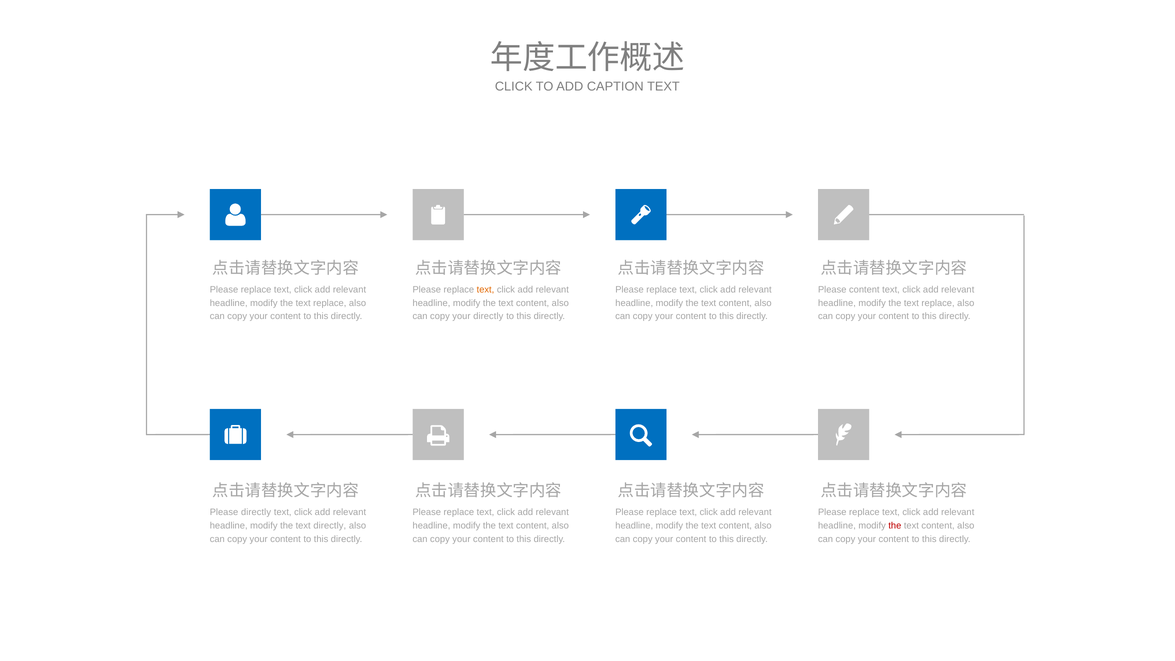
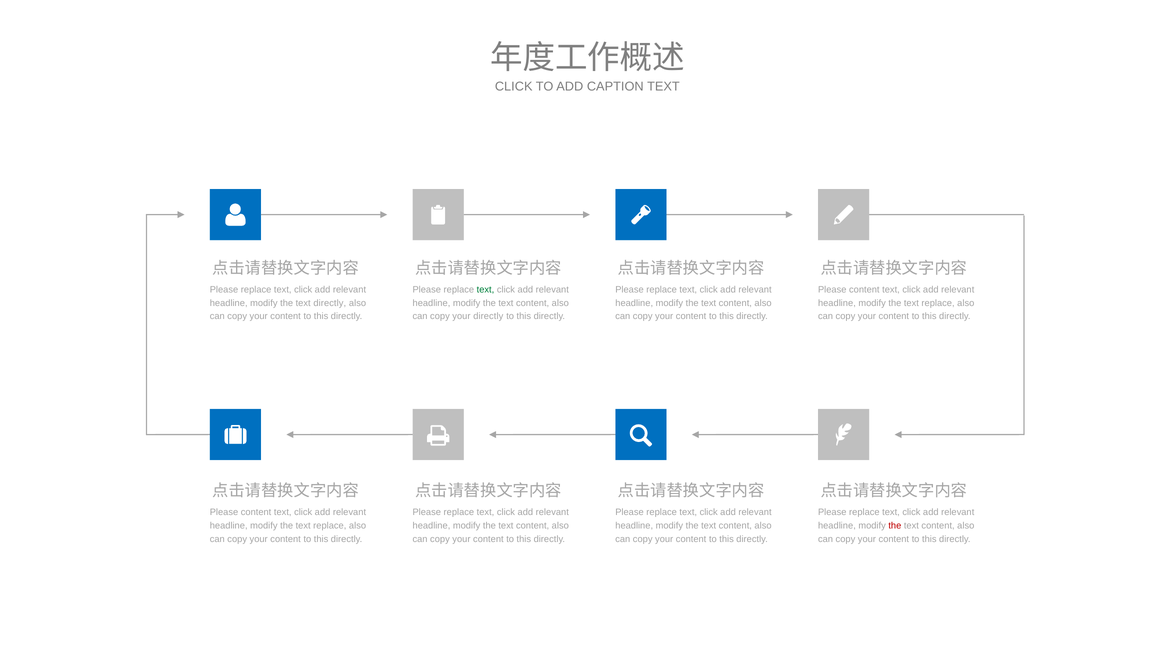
text at (485, 290) colour: orange -> green
replace at (330, 303): replace -> directly
directly at (256, 512): directly -> content
directly at (330, 526): directly -> replace
